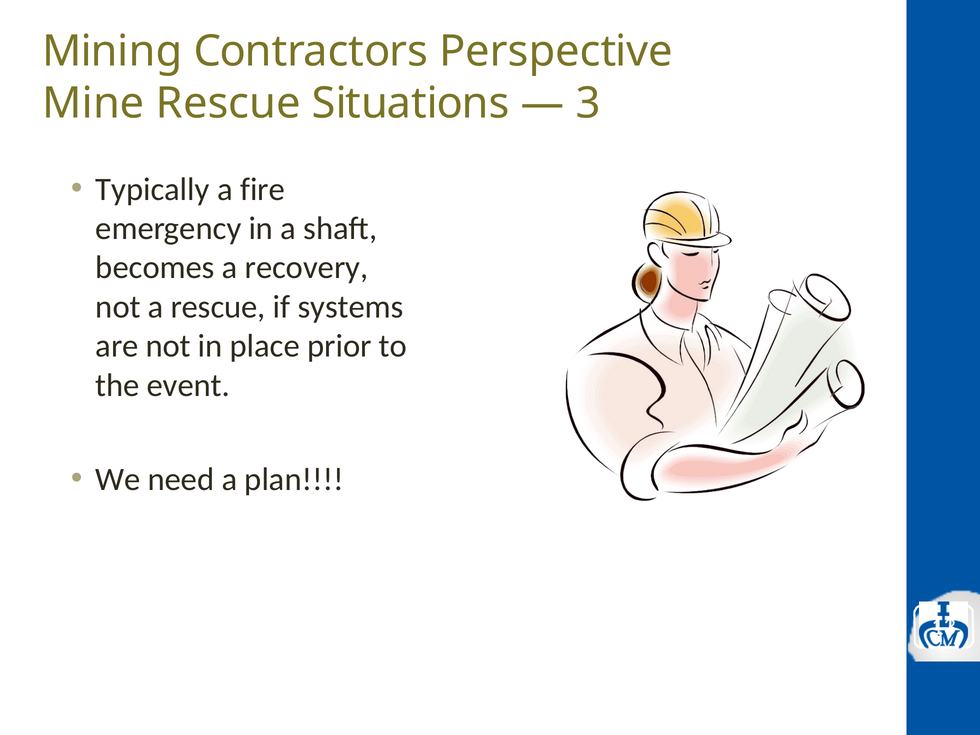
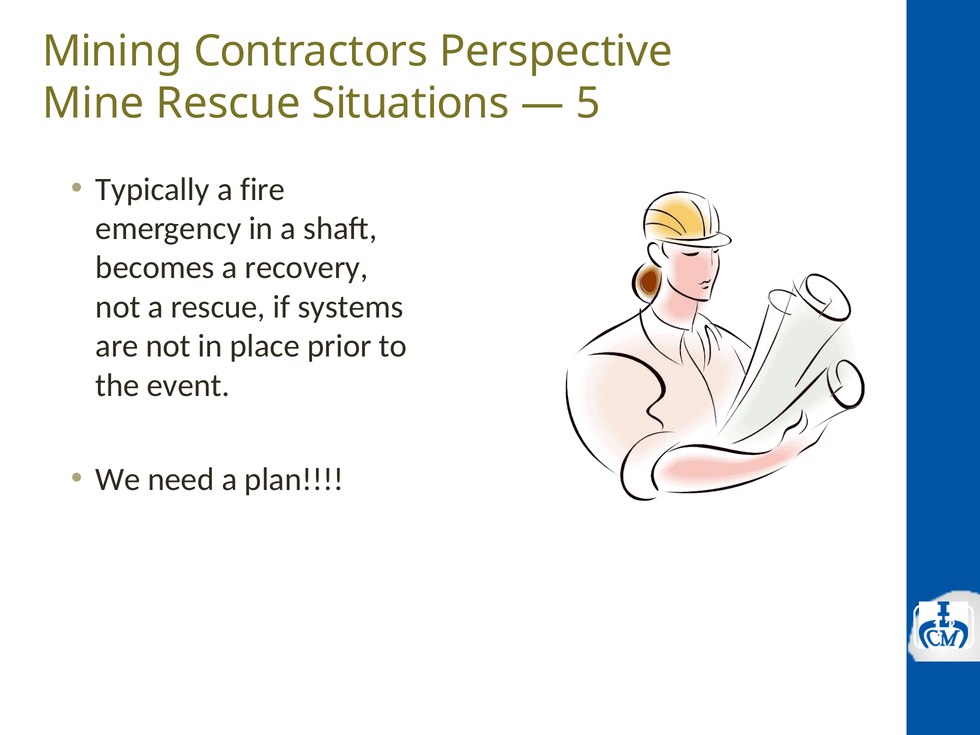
3: 3 -> 5
